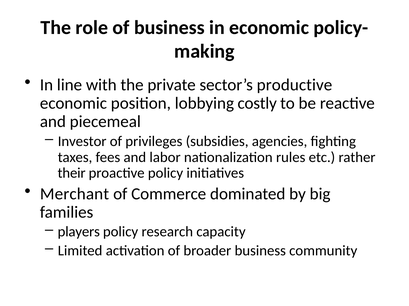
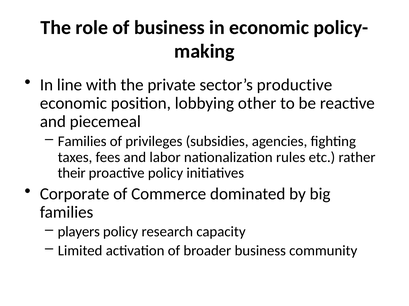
costly: costly -> other
Investor at (82, 142): Investor -> Families
Merchant: Merchant -> Corporate
